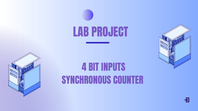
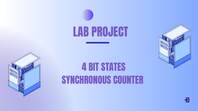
INPUTS: INPUTS -> STATES
